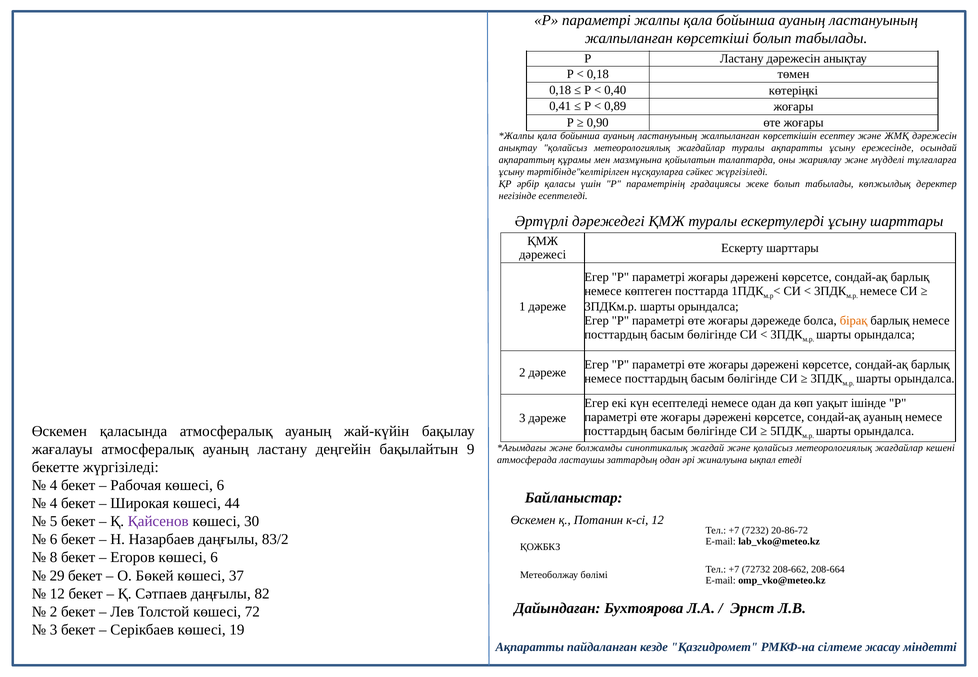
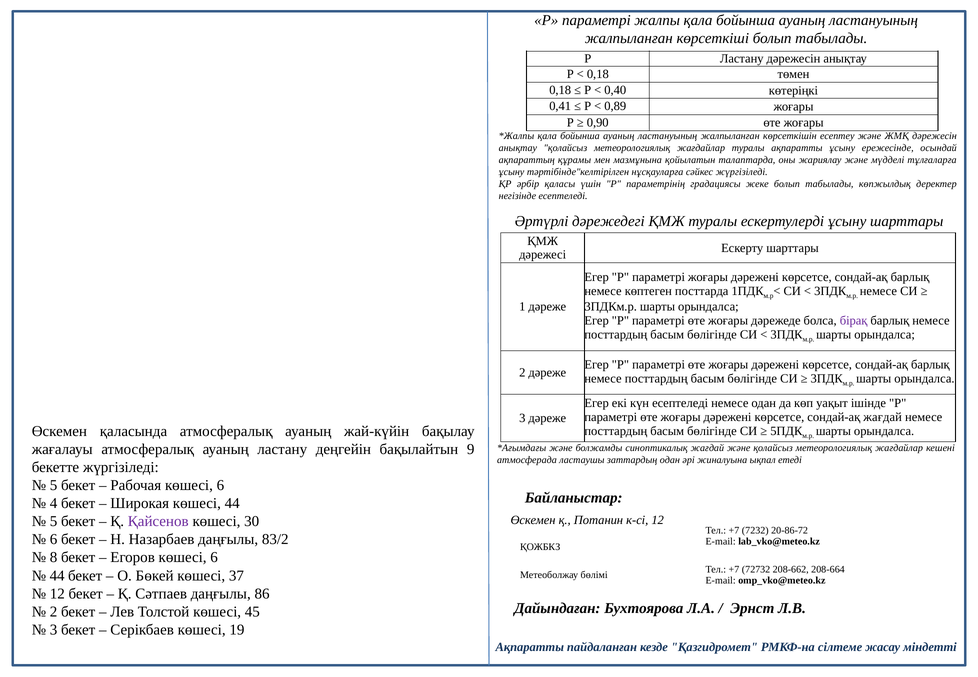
бірақ colour: orange -> purple
сондай-ақ ауаның: ауаның -> жағдай
4 at (54, 485): 4 -> 5
29 at (57, 576): 29 -> 44
82: 82 -> 86
72: 72 -> 45
